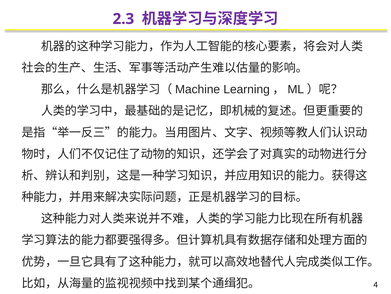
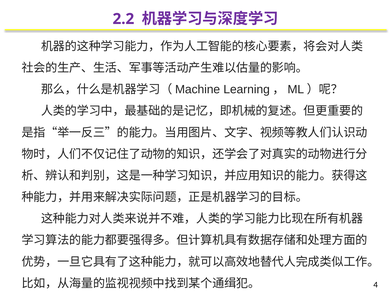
2.3: 2.3 -> 2.2
